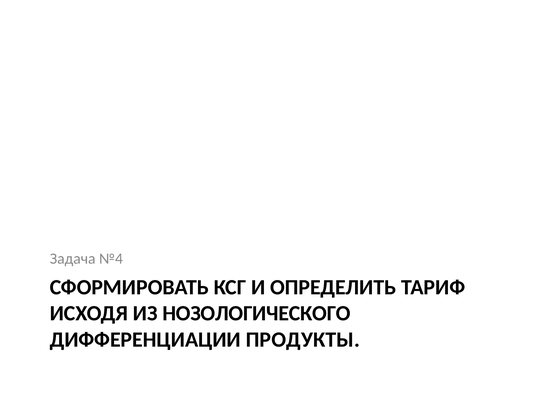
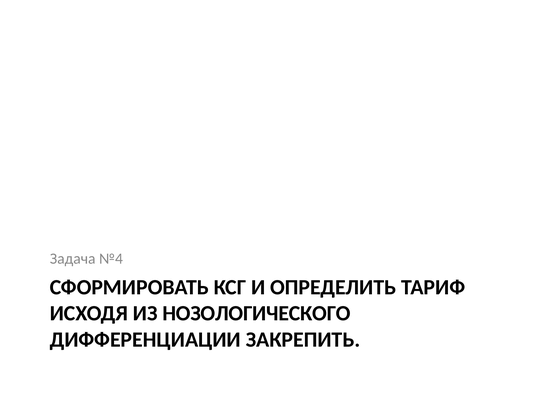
ПРОДУКТЫ: ПРОДУКТЫ -> ЗАКРЕПИТЬ
